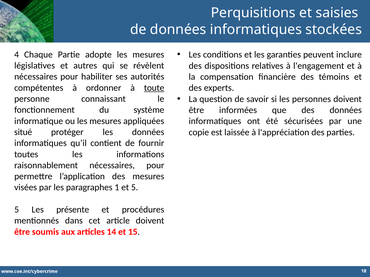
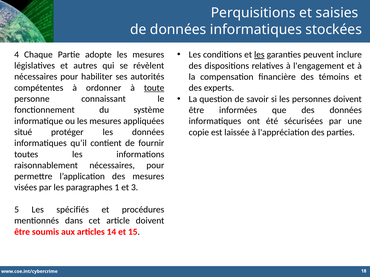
les at (259, 55) underline: none -> present
et 5: 5 -> 3
présente: présente -> spécifiés
